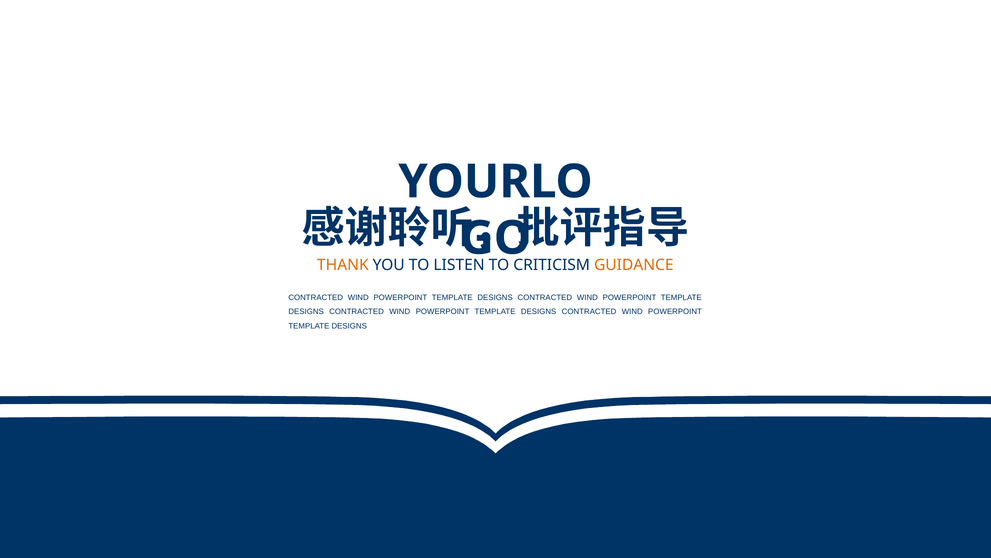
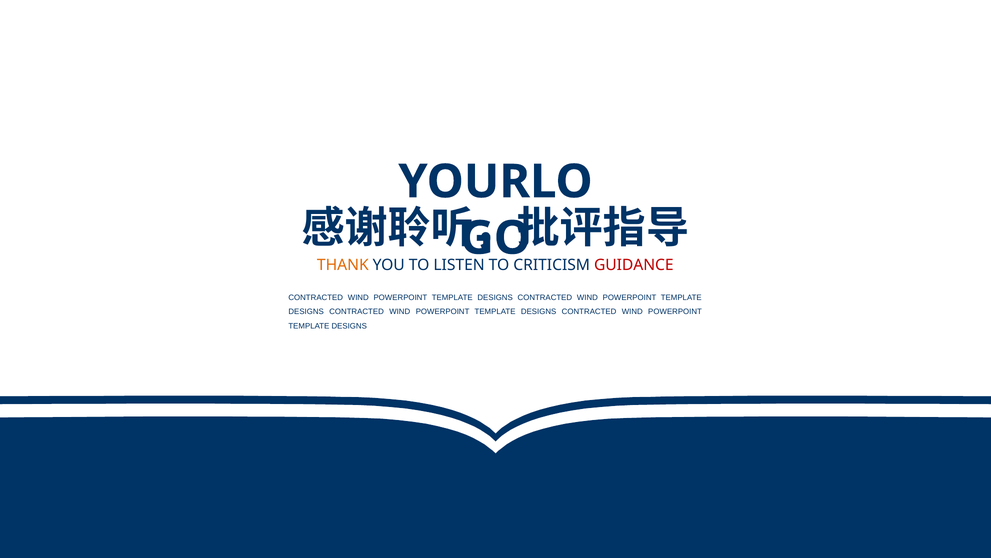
GUIDANCE colour: orange -> red
